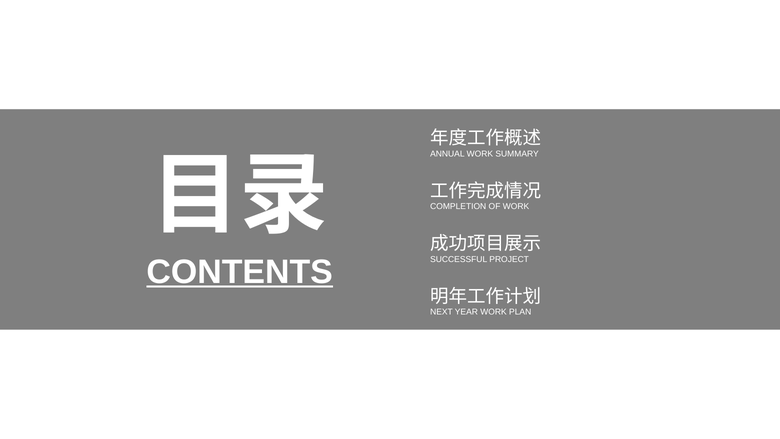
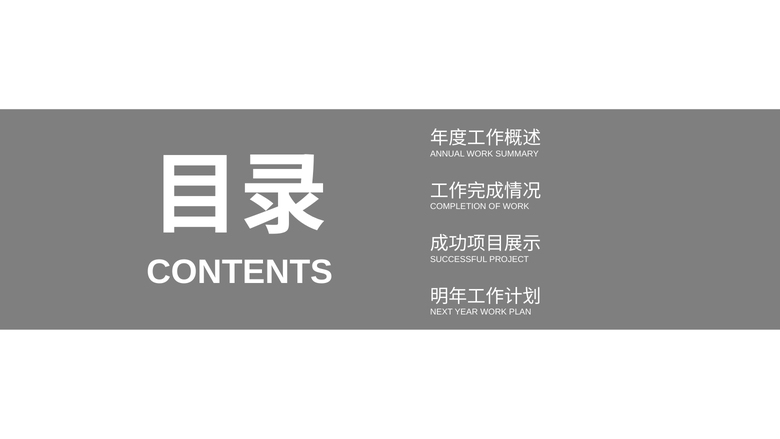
CONTENTS underline: present -> none
